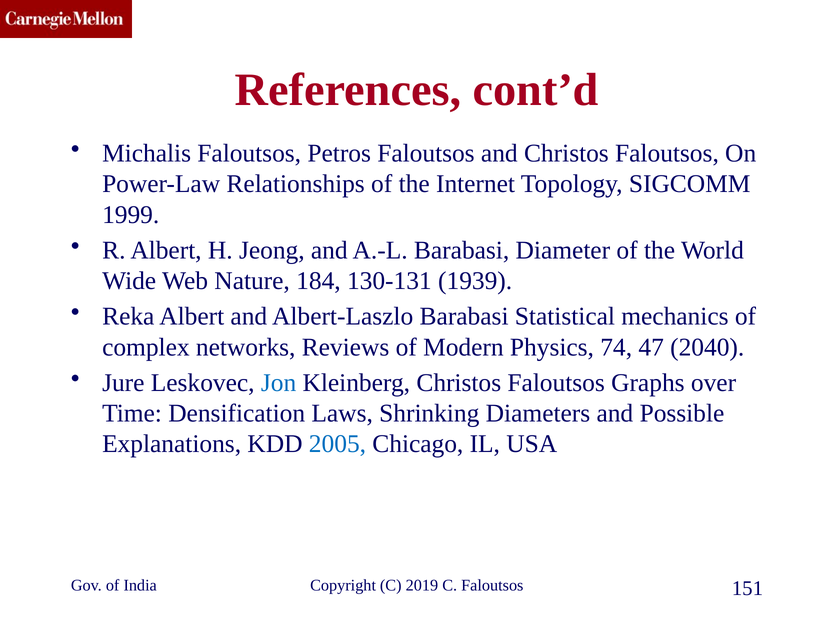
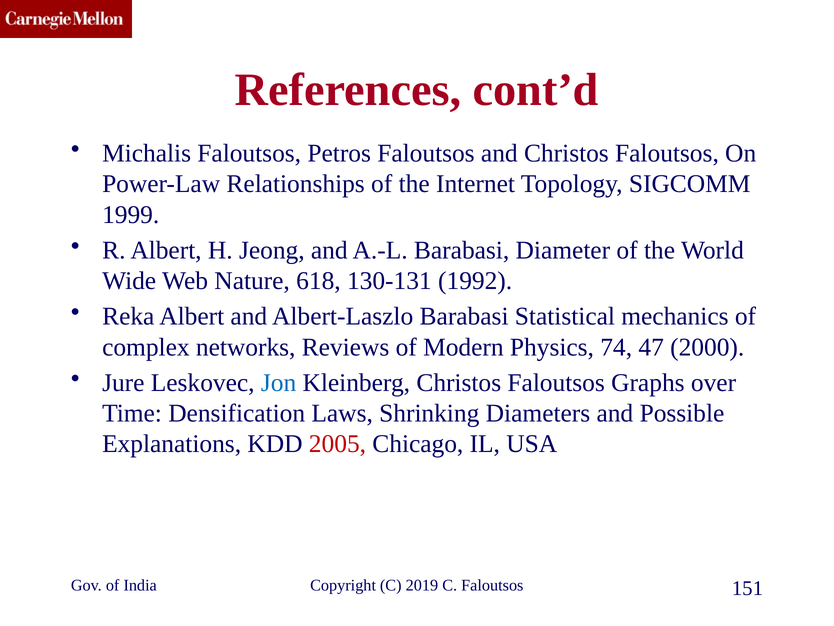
184: 184 -> 618
1939: 1939 -> 1992
2040: 2040 -> 2000
2005 colour: blue -> red
